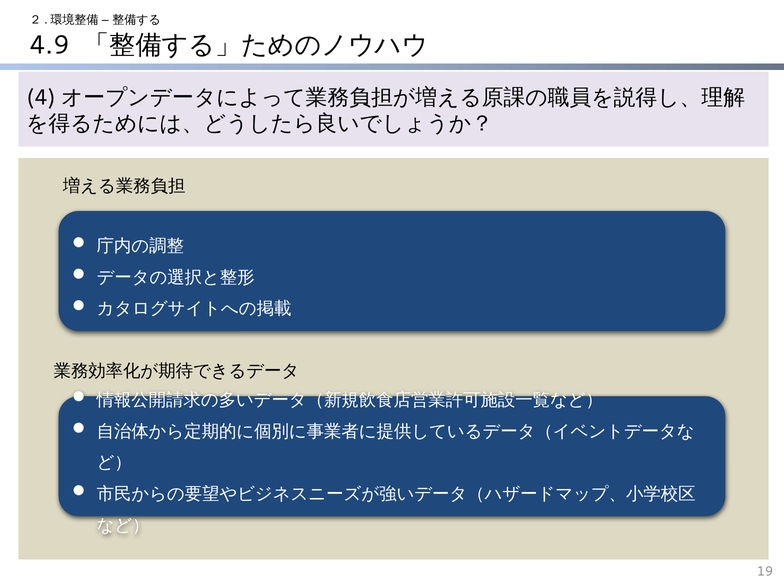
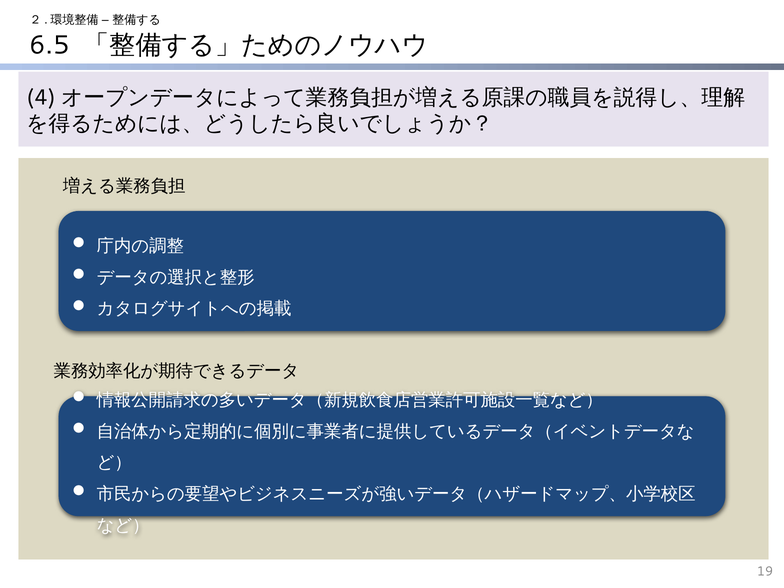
4.9: 4.9 -> 6.5
